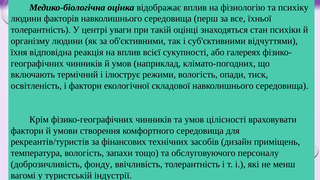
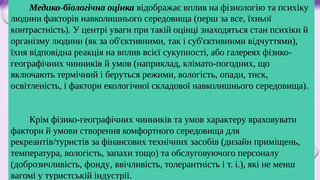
толерантність at (41, 30): толерантність -> контрастність
ілюструє: ілюструє -> беруться
цілісності: цілісності -> характеру
